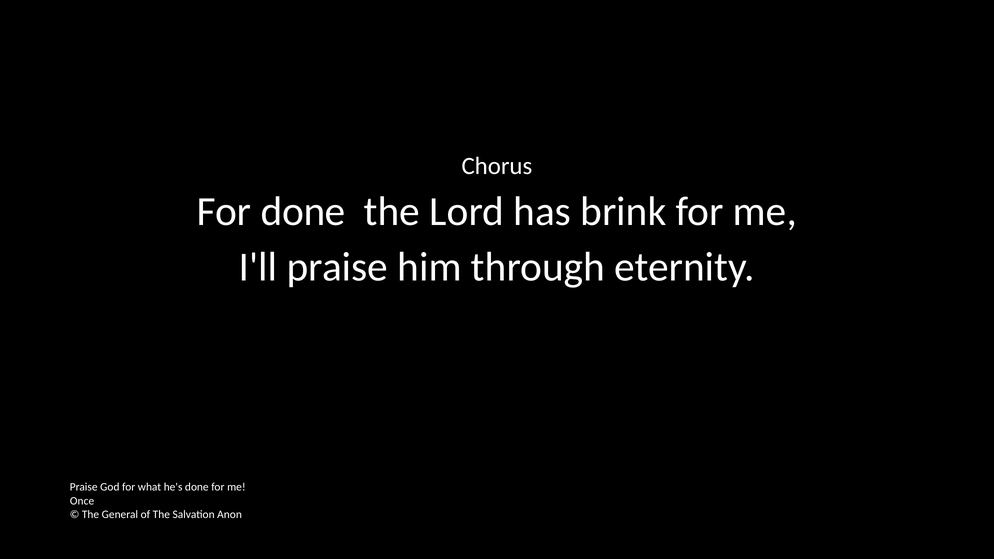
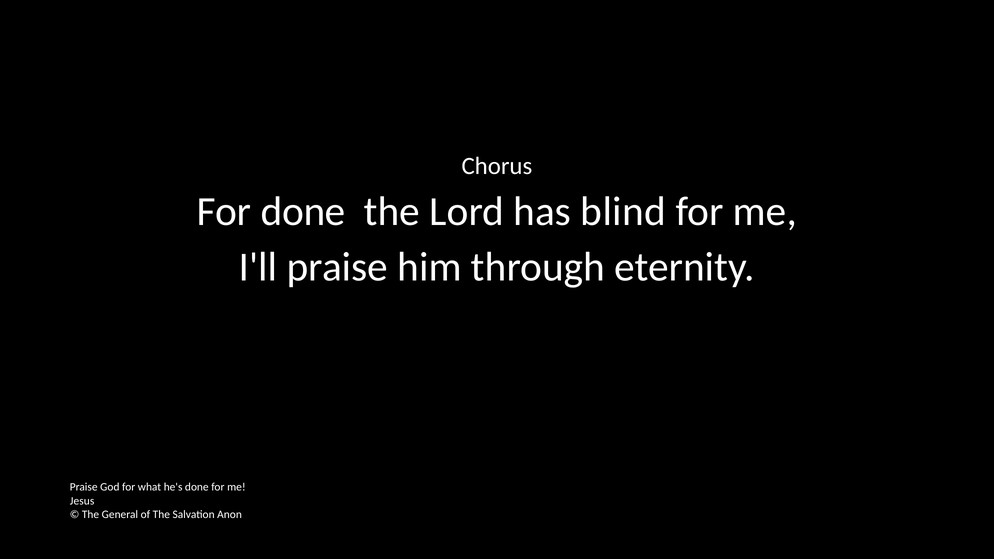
brink: brink -> blind
Once: Once -> Jesus
